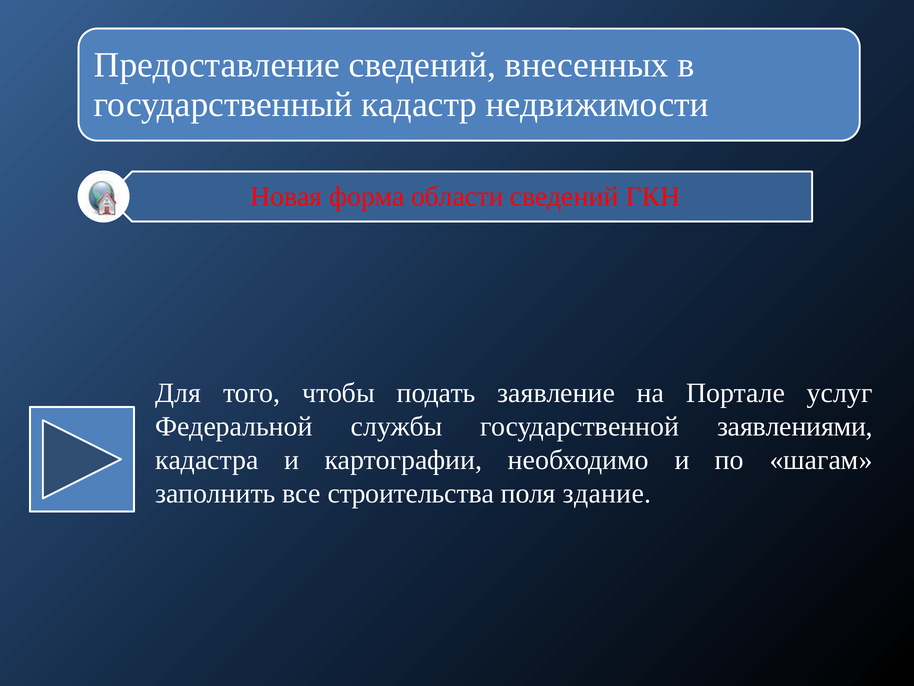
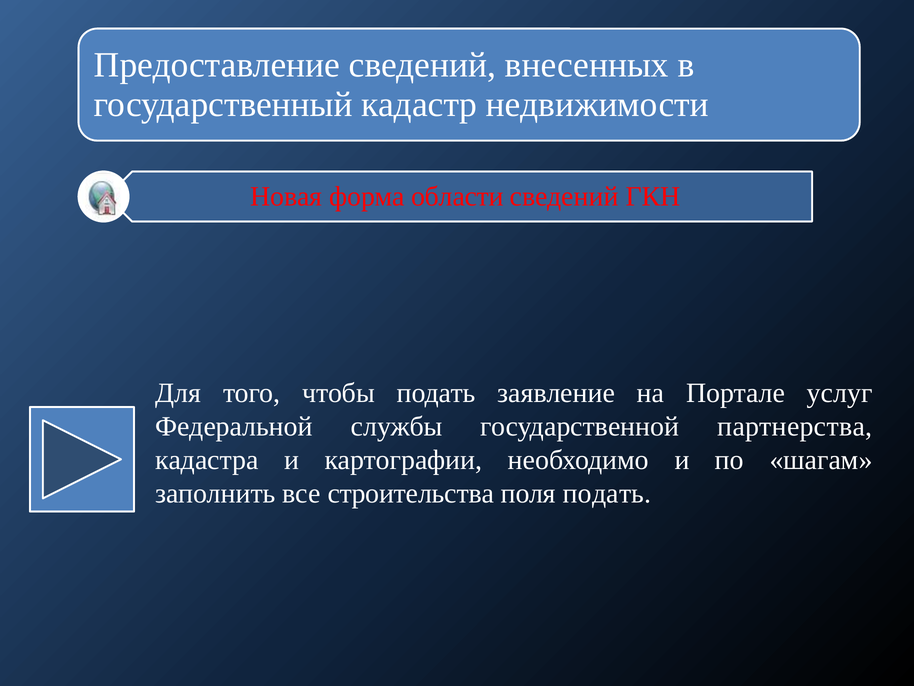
заявлениями: заявлениями -> партнерства
поля здание: здание -> подать
